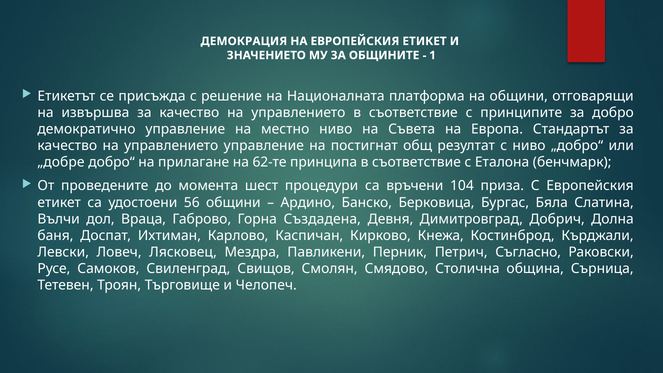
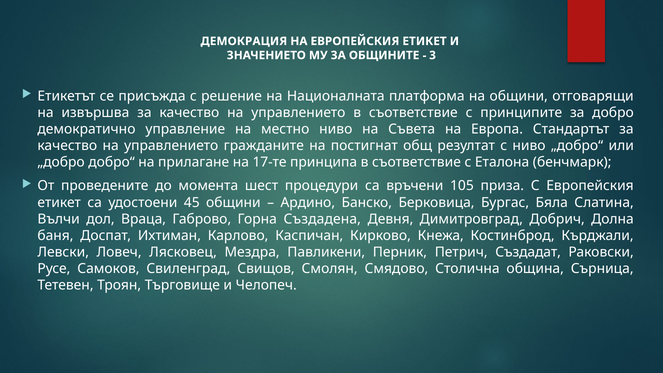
1: 1 -> 3
управлението управление: управление -> гражданите
„добре: „добре -> „добро
62-те: 62-те -> 17-те
104: 104 -> 105
56: 56 -> 45
Съгласно: Съгласно -> Създадат
